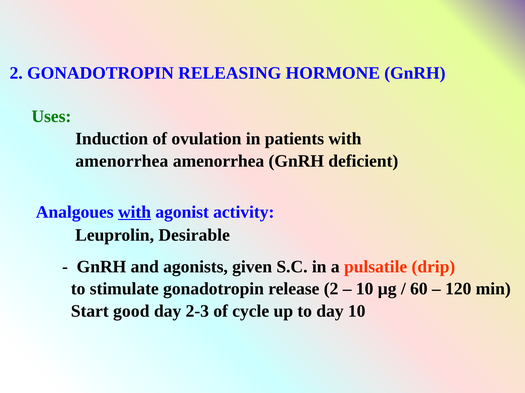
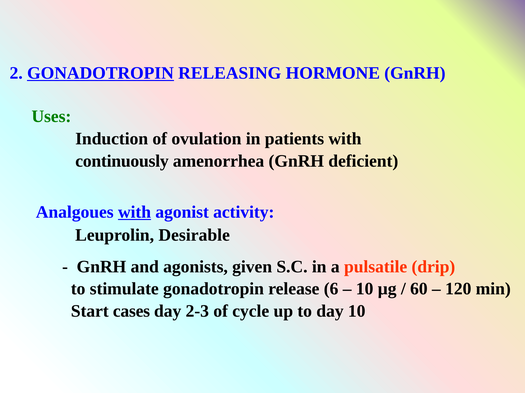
GONADOTROPIN at (101, 73) underline: none -> present
amenorrhea at (122, 161): amenorrhea -> continuously
release 2: 2 -> 6
good: good -> cases
